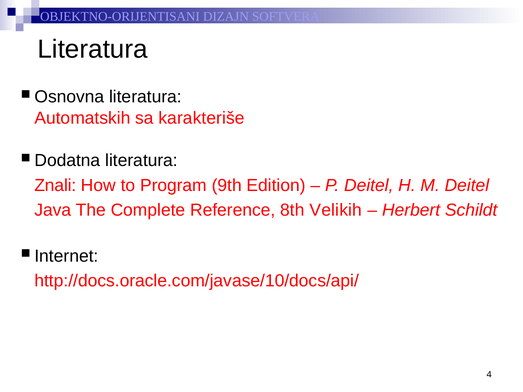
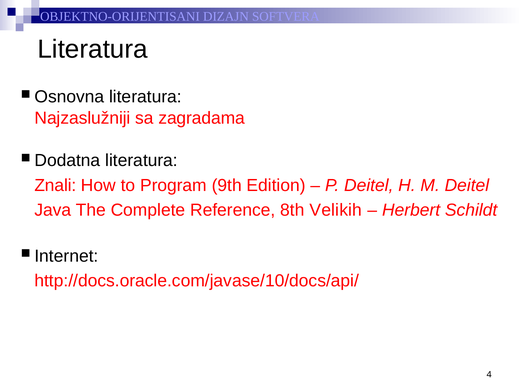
Automatskih: Automatskih -> Najzaslužniji
karakteriše: karakteriše -> zagradama
